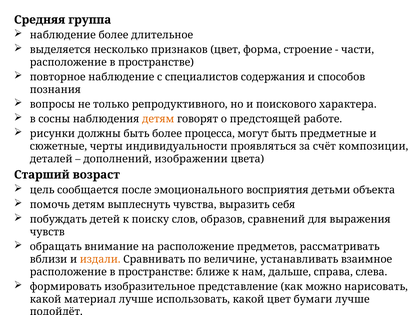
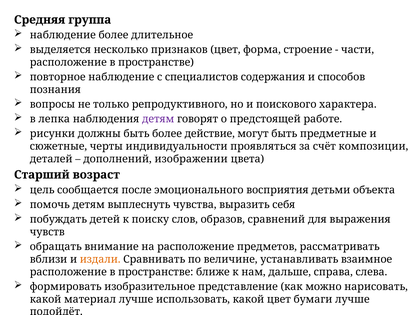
сосны: сосны -> лепка
детям at (158, 119) colour: orange -> purple
процесса: процесса -> действие
